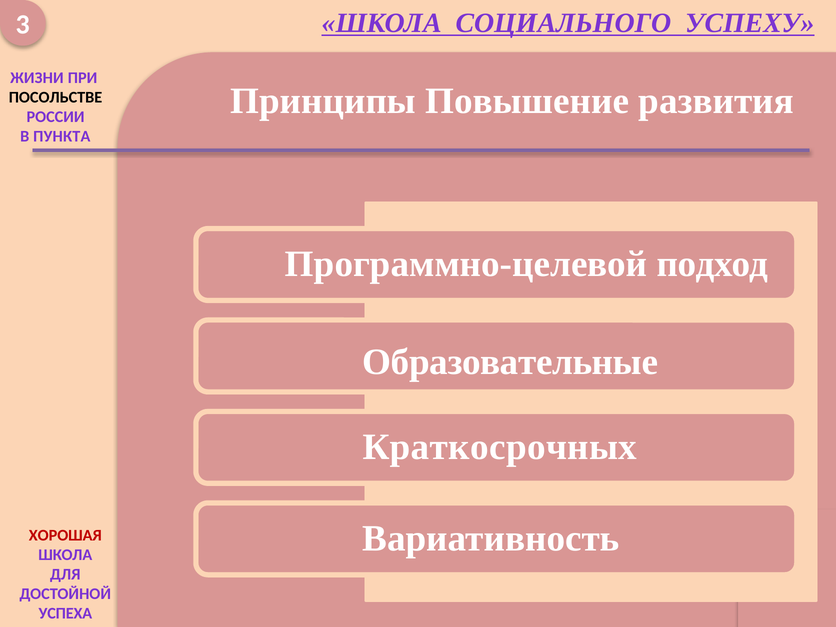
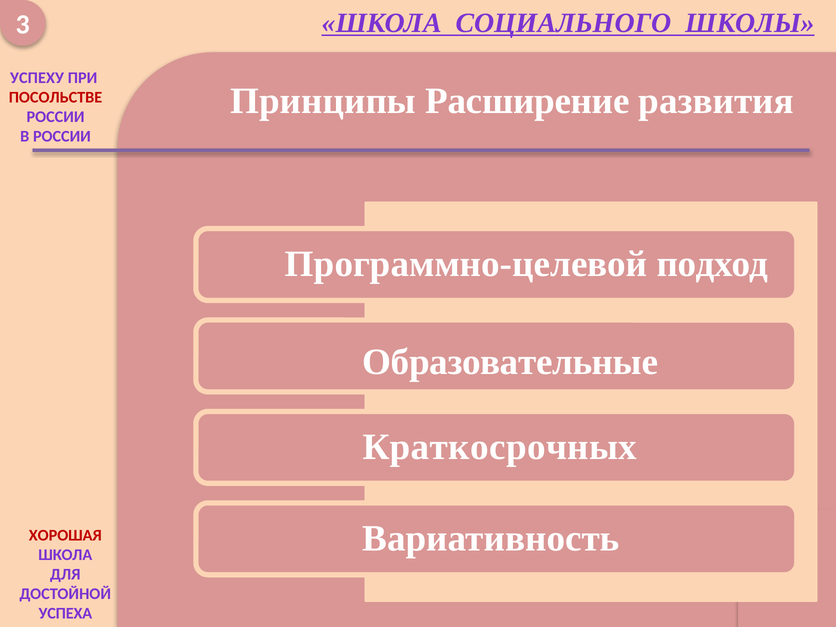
УСПЕХУ: УСПЕХУ -> ШКОЛЫ
ЖИЗНИ at (37, 78): ЖИЗНИ -> УСПЕХУ
Повышение: Повышение -> Расширение
ПОСОЛЬСТВЕ colour: black -> red
В ПУНКТА: ПУНКТА -> РОССИИ
